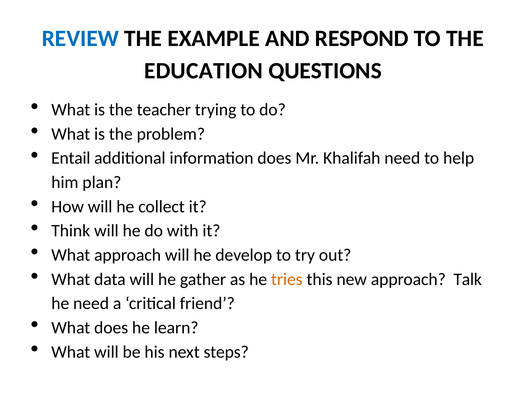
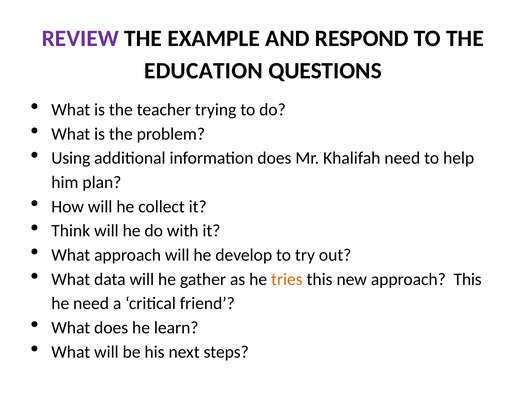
REVIEW colour: blue -> purple
Entail: Entail -> Using
approach Talk: Talk -> This
